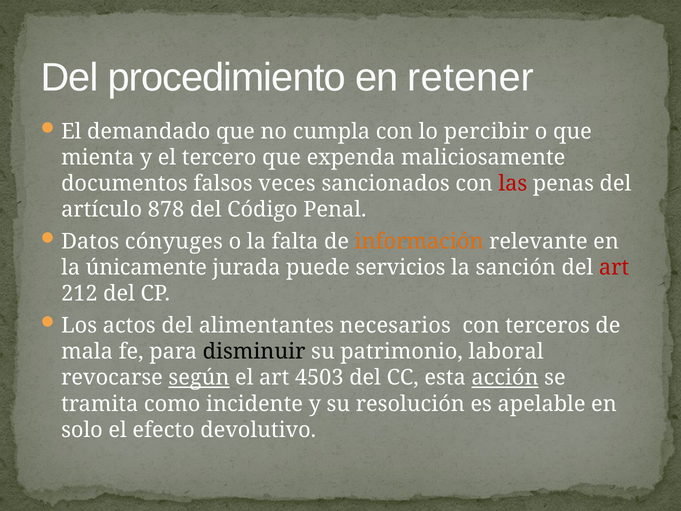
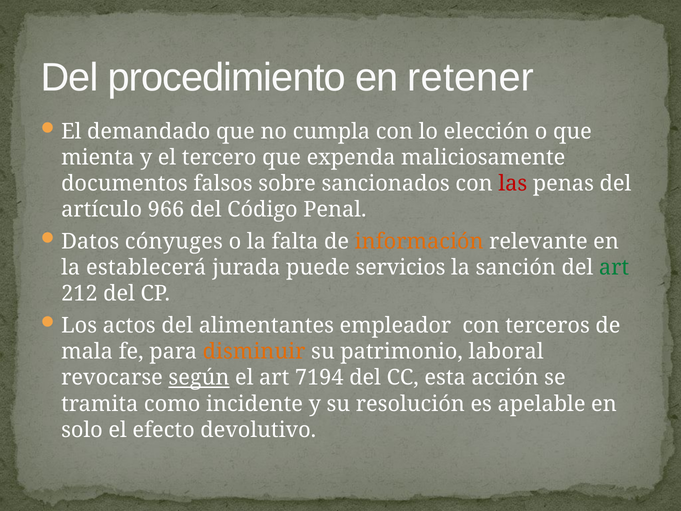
percibir: percibir -> elección
veces: veces -> sobre
878: 878 -> 966
únicamente: únicamente -> establecerá
art at (614, 268) colour: red -> green
necesarios: necesarios -> empleador
disminuir colour: black -> orange
4503: 4503 -> 7194
acción underline: present -> none
